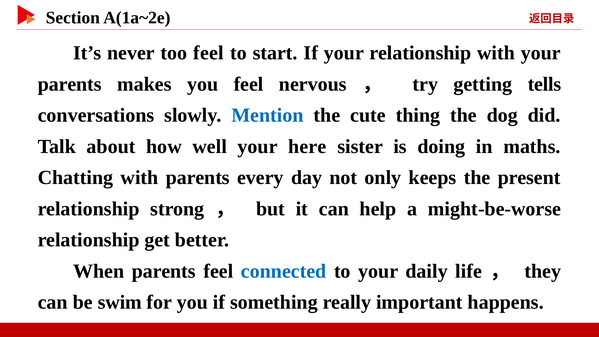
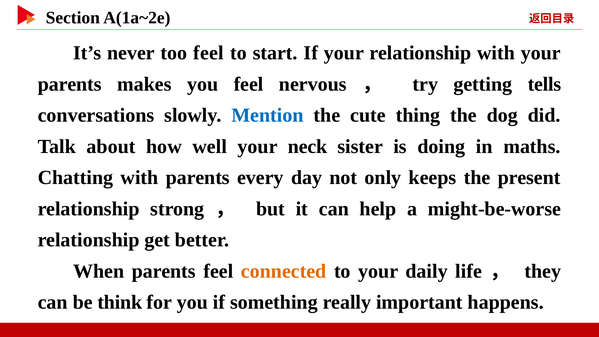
here: here -> neck
connected colour: blue -> orange
swim: swim -> think
